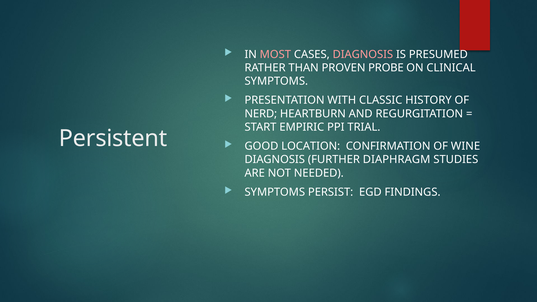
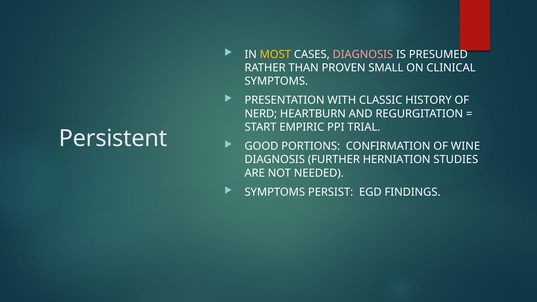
MOST colour: pink -> yellow
PROBE: PROBE -> SMALL
LOCATION: LOCATION -> PORTIONS
DIAPHRAGM: DIAPHRAGM -> HERNIATION
